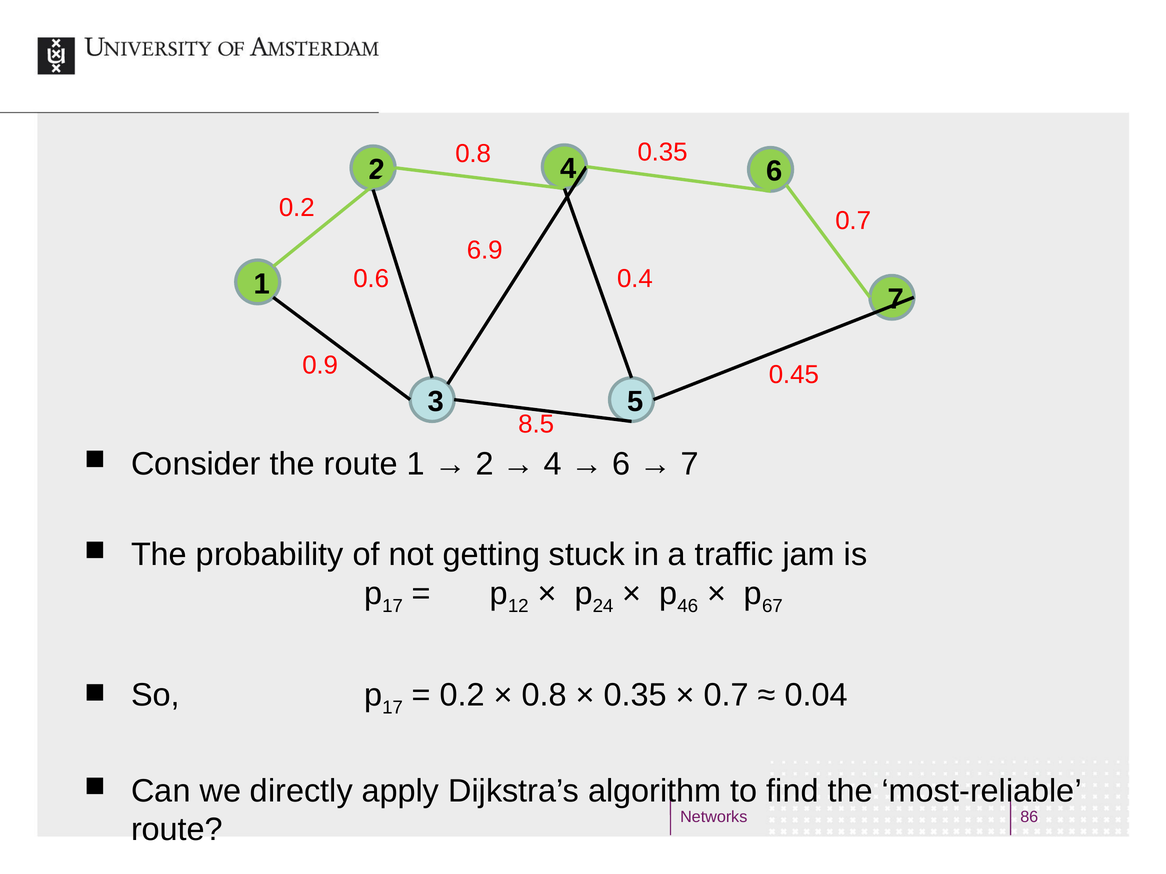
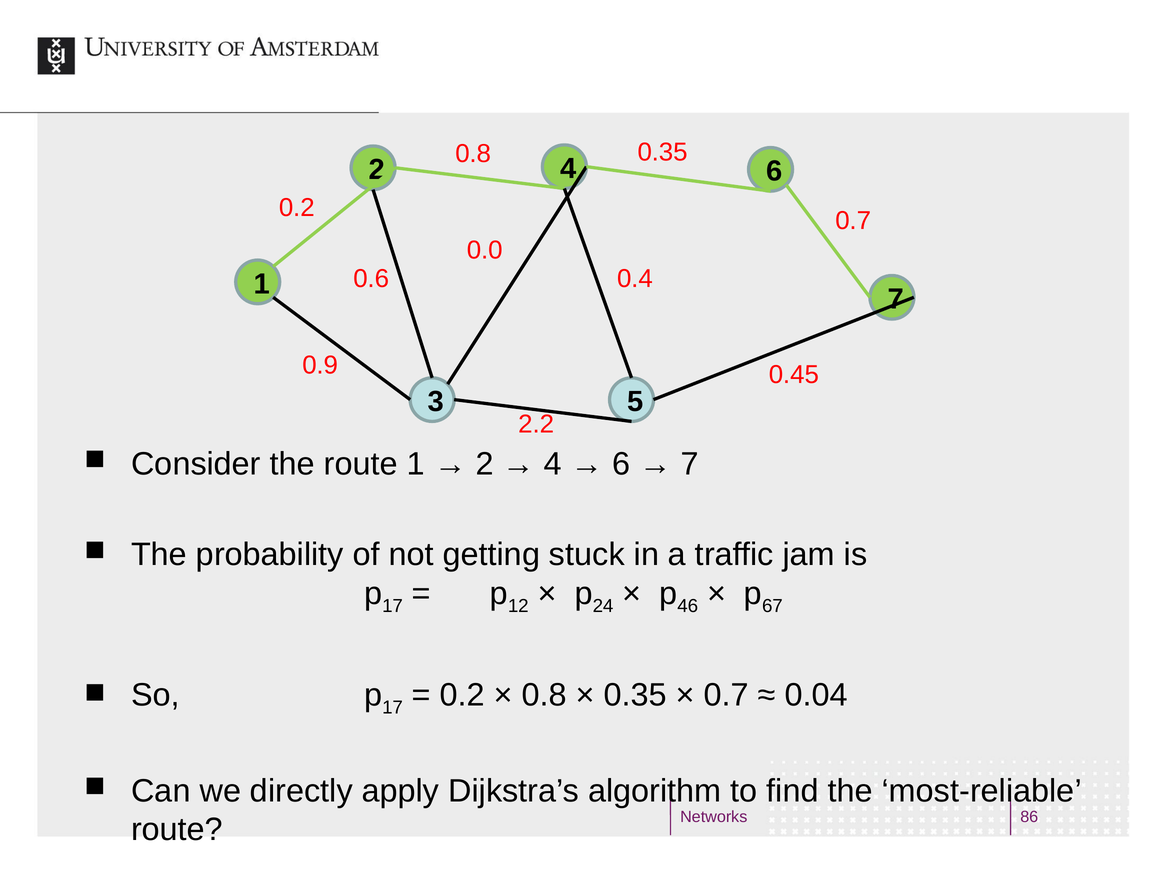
6.9: 6.9 -> 0.0
8.5: 8.5 -> 2.2
